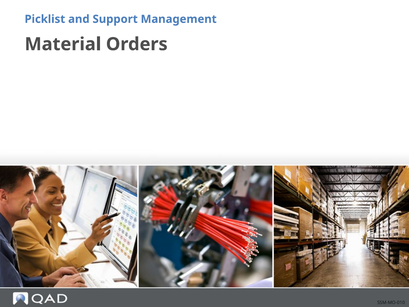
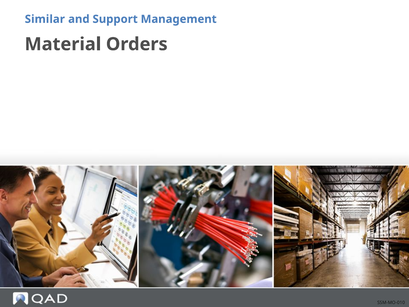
Picklist: Picklist -> Similar
